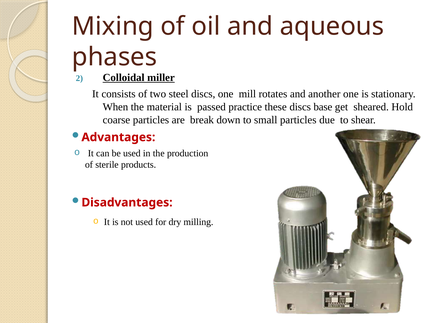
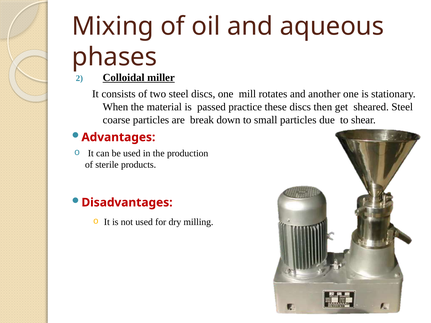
base: base -> then
sheared Hold: Hold -> Steel
